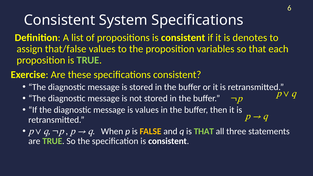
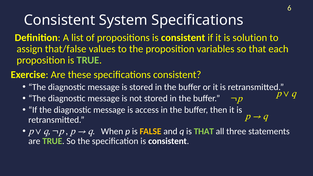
denotes: denotes -> solution
is values: values -> access
